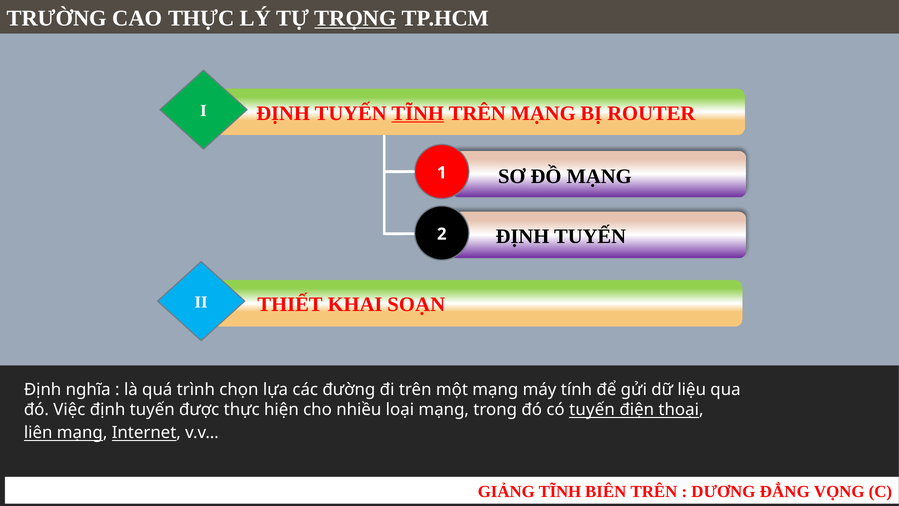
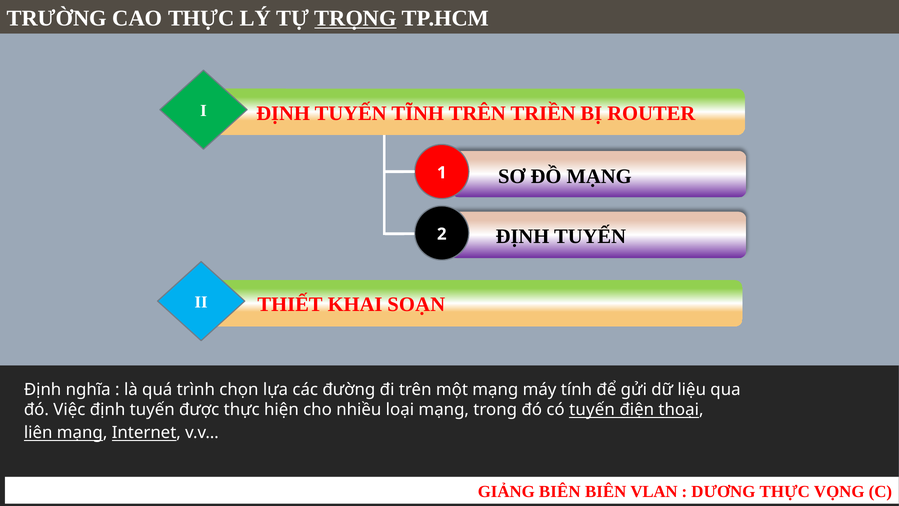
TĨNH at (418, 113) underline: present -> none
TRÊN MẠNG: MẠNG -> TRIỀN
GIẢNG TĨNH: TĨNH -> BIÊN
BIÊN TRÊN: TRÊN -> VLAN
DƯƠNG ĐẲNG: ĐẲNG -> THỰC
